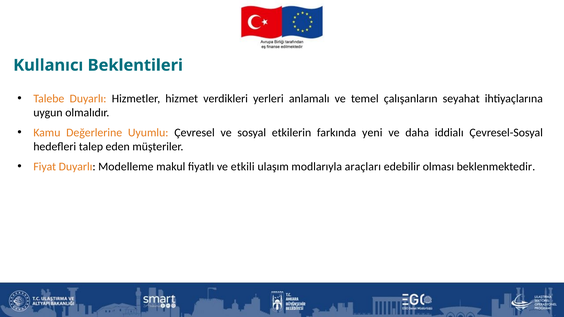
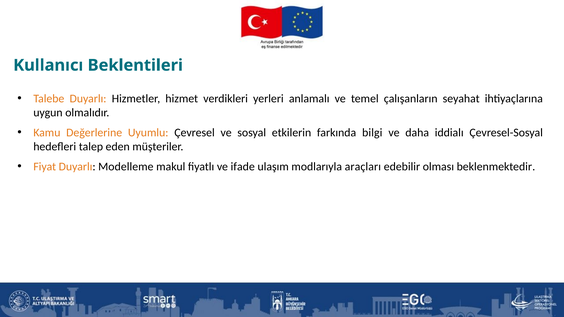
yeni: yeni -> bilgi
etkili: etkili -> ifade
